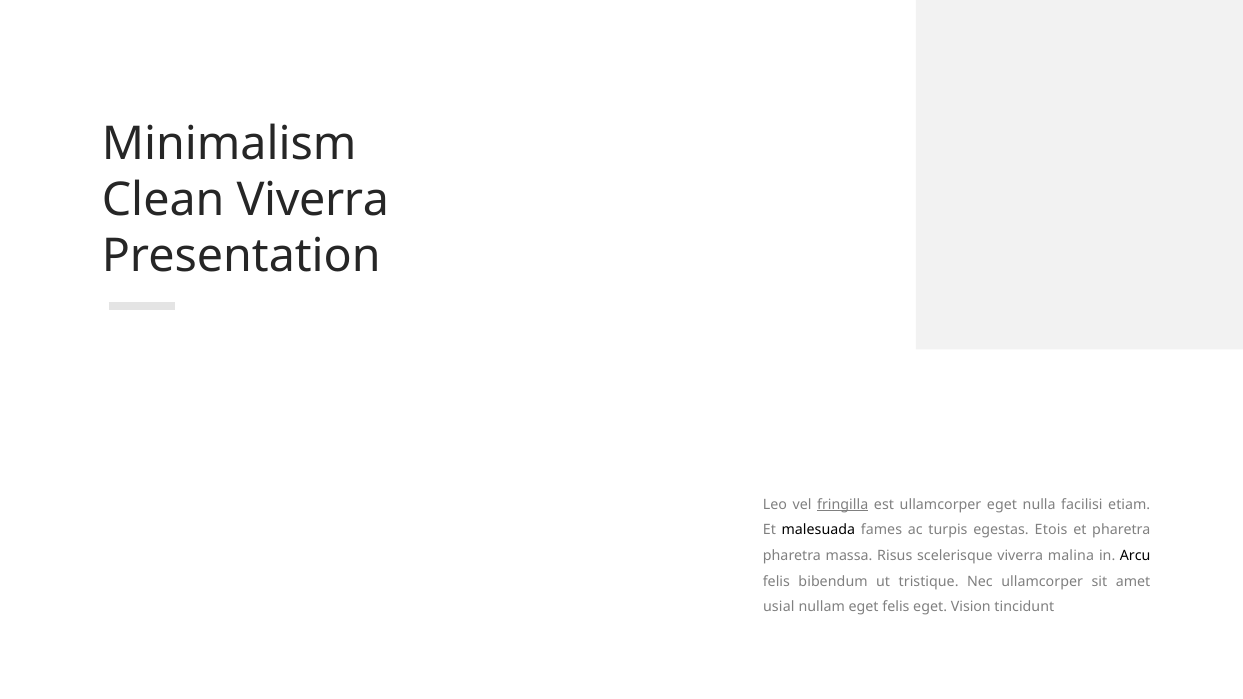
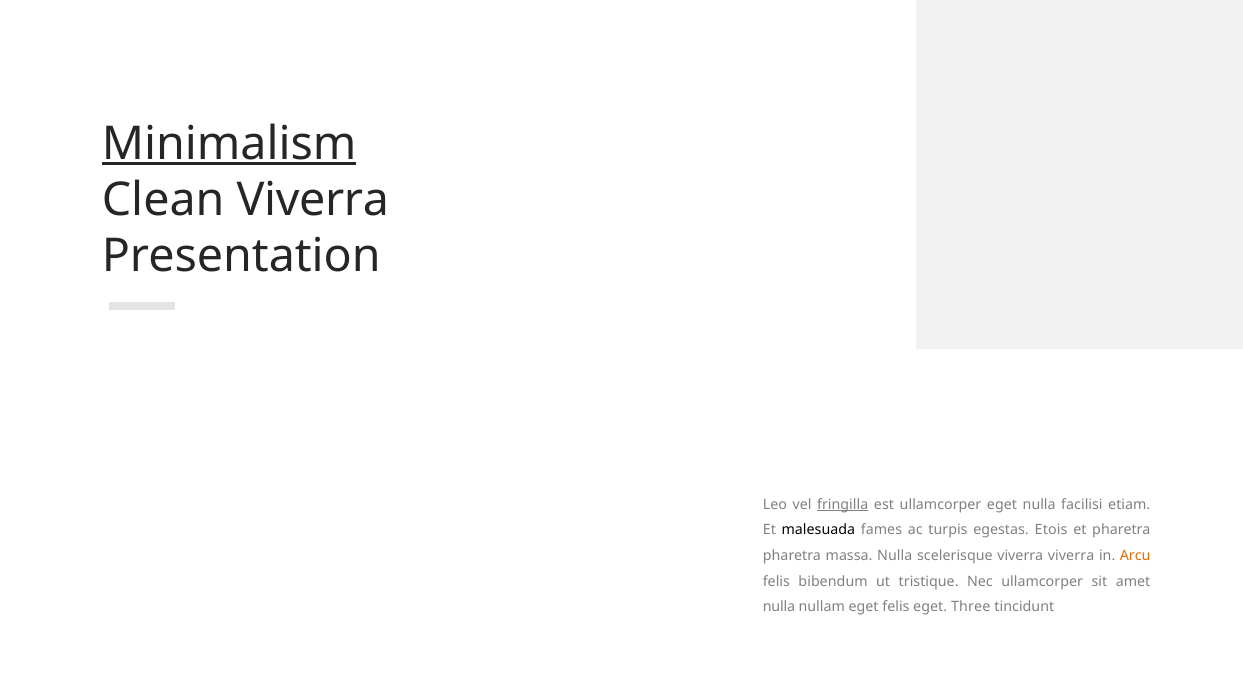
Minimalism underline: none -> present
massa Risus: Risus -> Nulla
viverra malina: malina -> viverra
Arcu colour: black -> orange
usial at (779, 607): usial -> nulla
Vision: Vision -> Three
